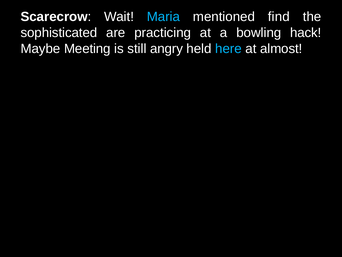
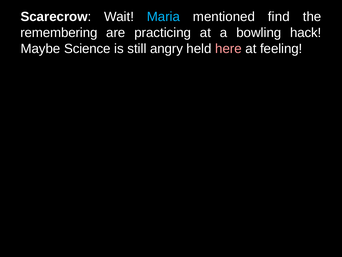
sophisticated: sophisticated -> remembering
Meeting: Meeting -> Science
here colour: light blue -> pink
almost: almost -> feeling
